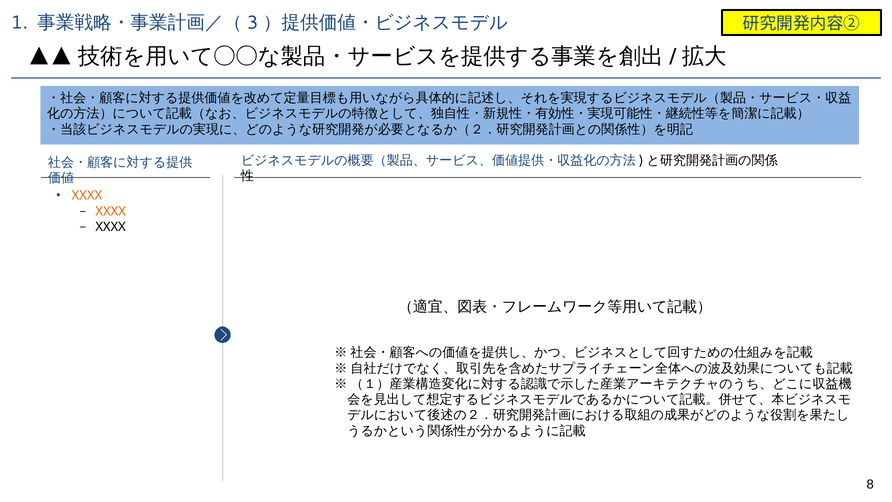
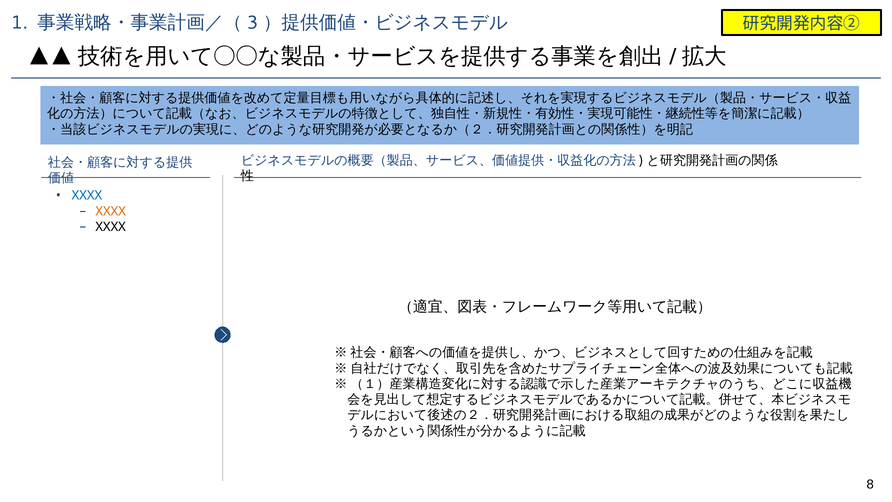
XXXX at (87, 196) colour: orange -> blue
